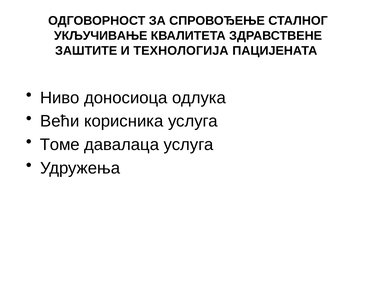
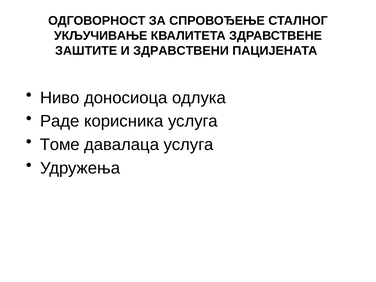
ТЕХНОЛОГИЈА: ТЕХНОЛОГИЈА -> ЗДРАВСТВЕНИ
Већи: Већи -> Раде
